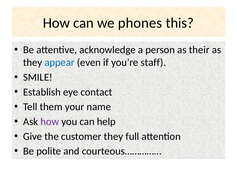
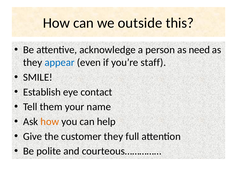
phones: phones -> outside
their: their -> need
how at (50, 121) colour: purple -> orange
